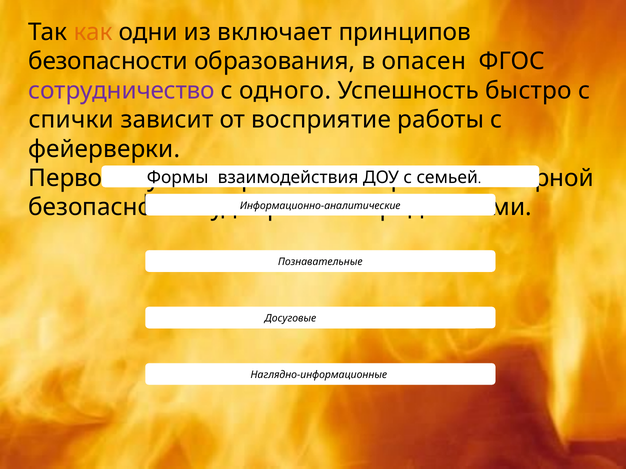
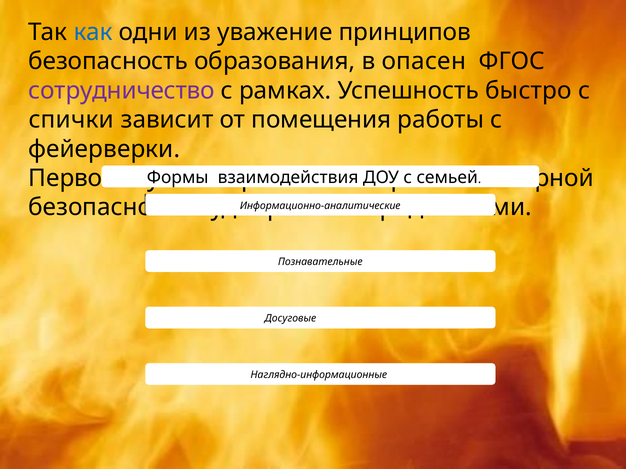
как colour: orange -> blue
включает: включает -> уважение
безопасности at (108, 62): безопасности -> безопасность
одного: одного -> рамках
восприятие: восприятие -> помещения
